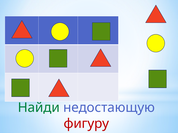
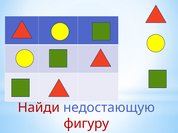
Найди colour: green -> red
